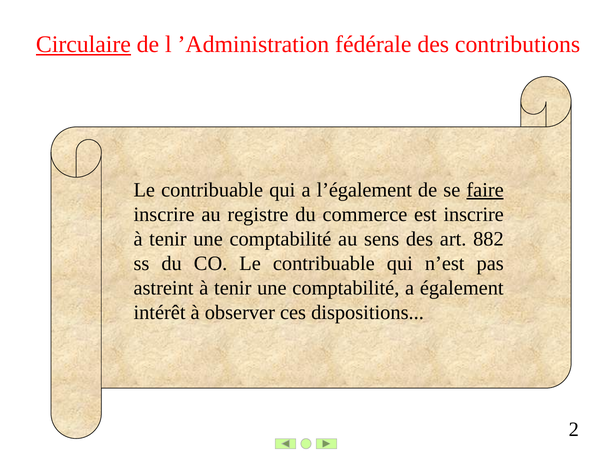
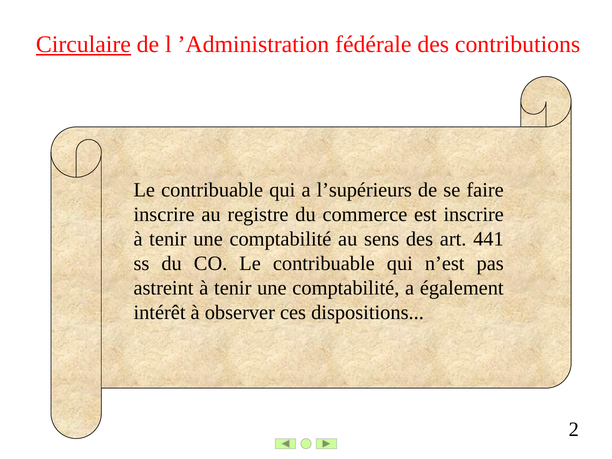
l’également: l’également -> l’supérieurs
faire underline: present -> none
882: 882 -> 441
